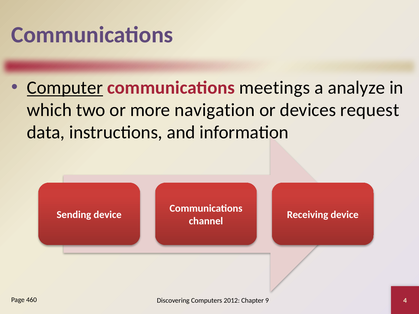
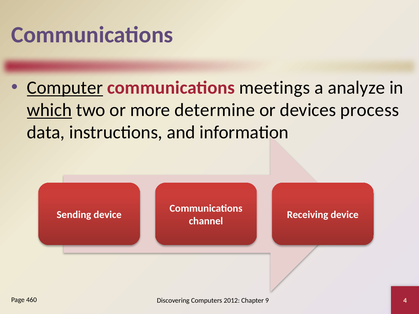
which underline: none -> present
navigation: navigation -> determine
request: request -> process
